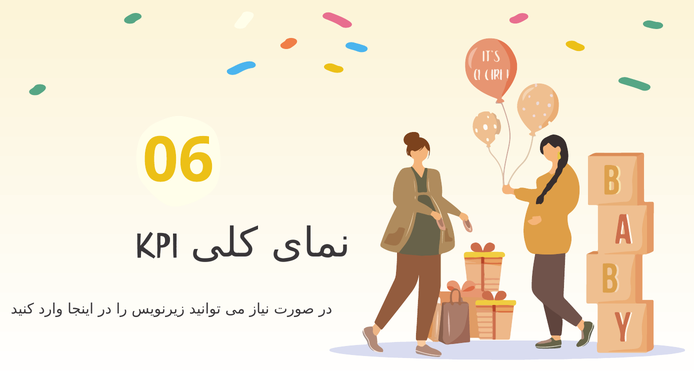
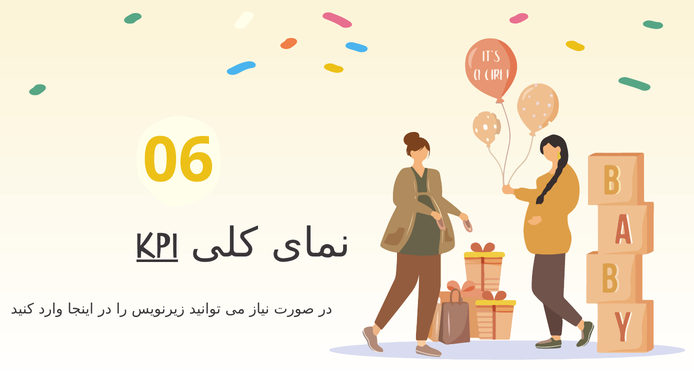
KPI underline: none -> present
